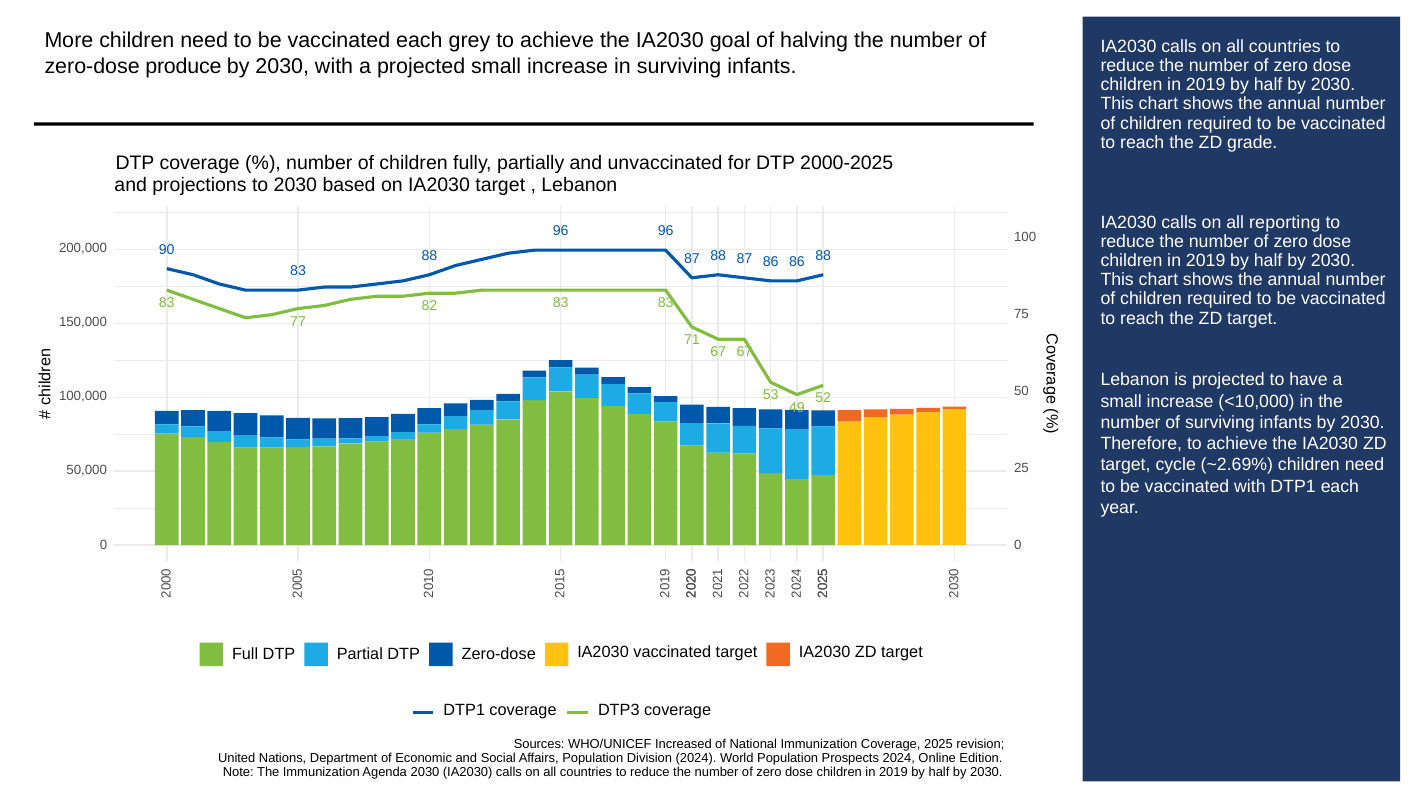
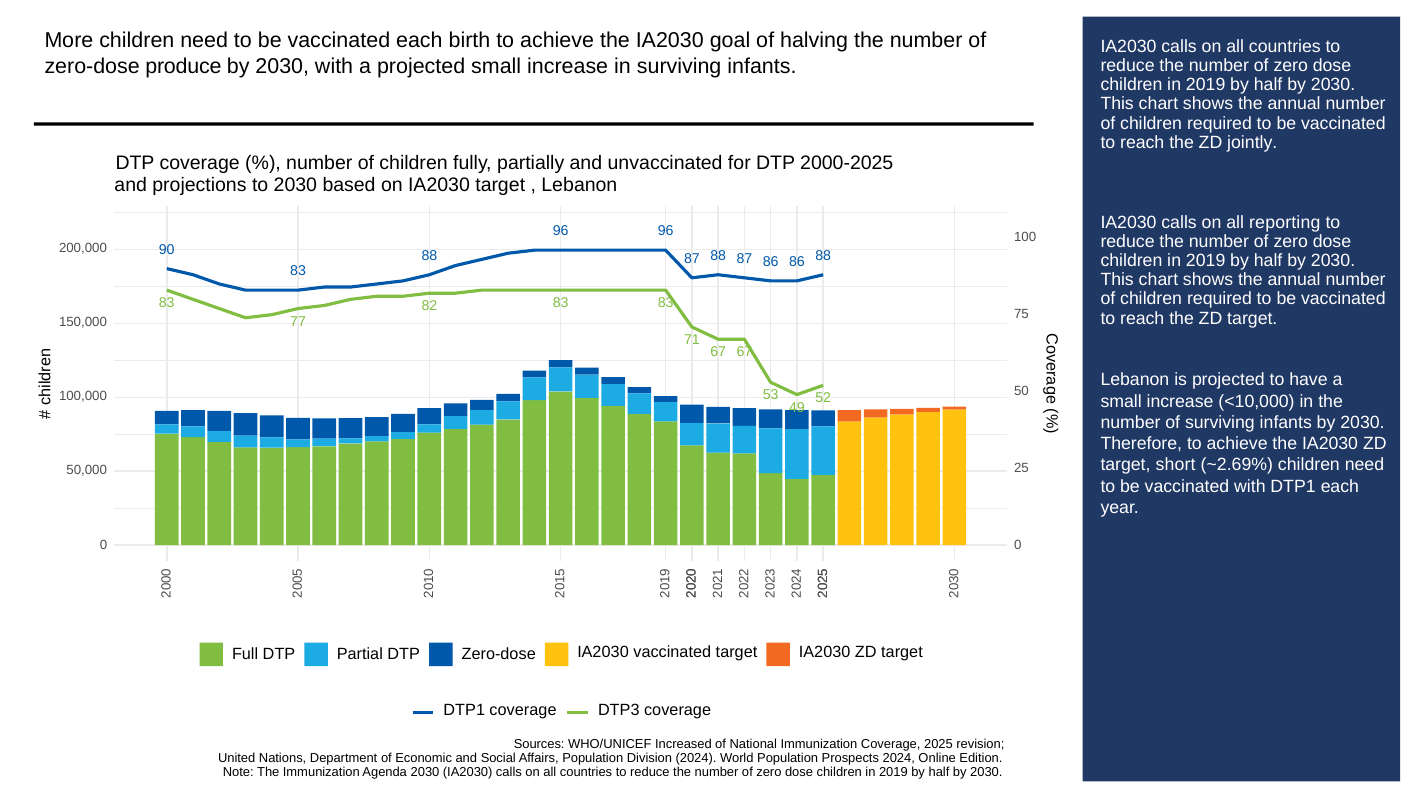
grey: grey -> birth
grade: grade -> jointly
cycle: cycle -> short
